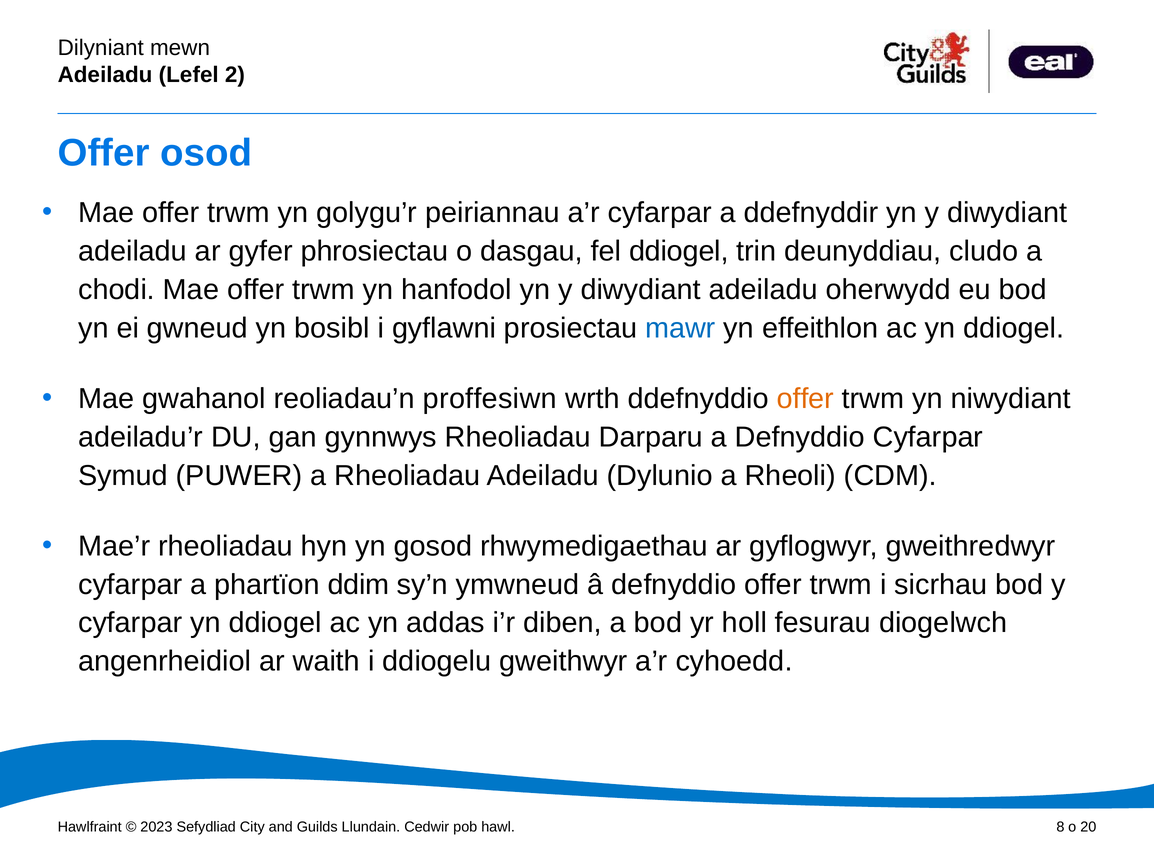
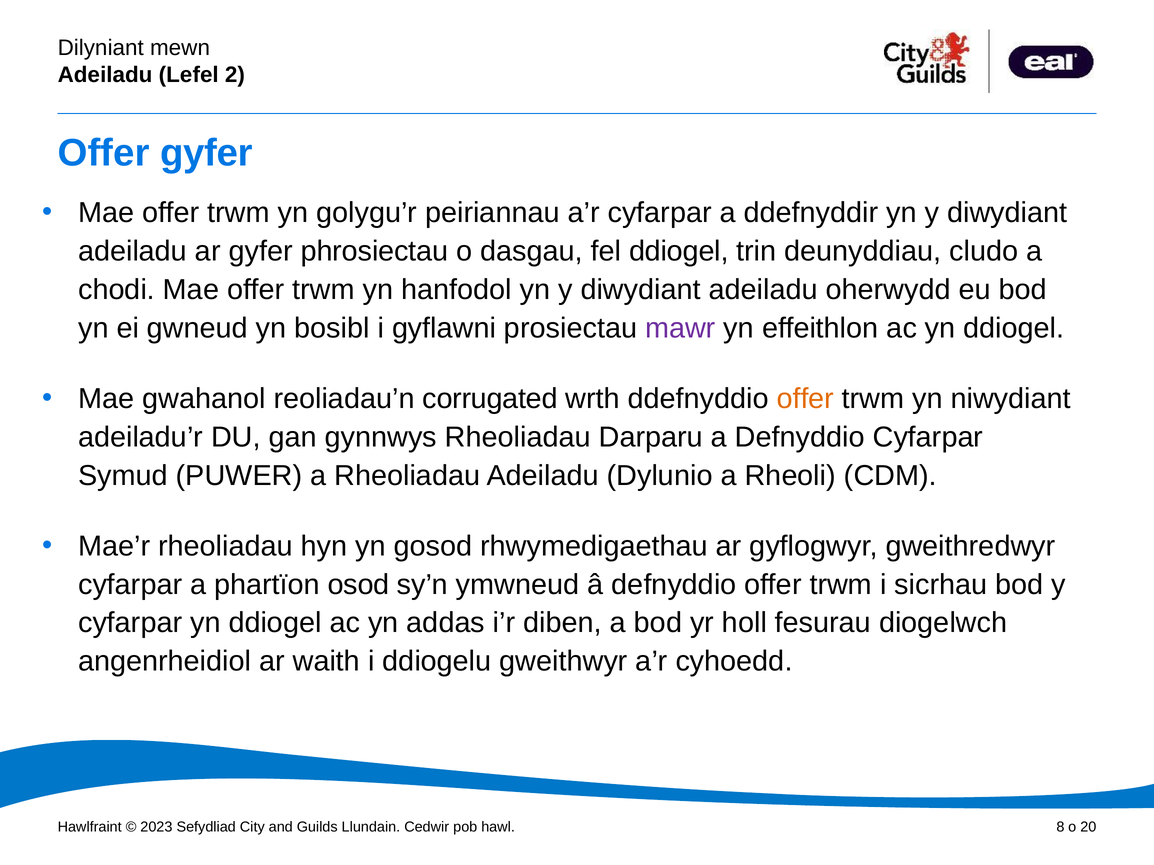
Offer osod: osod -> gyfer
mawr colour: blue -> purple
proffesiwn: proffesiwn -> corrugated
ddim: ddim -> osod
